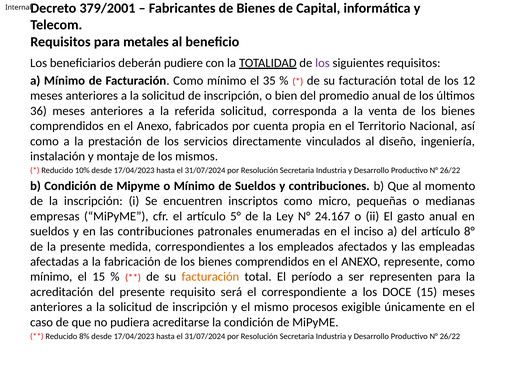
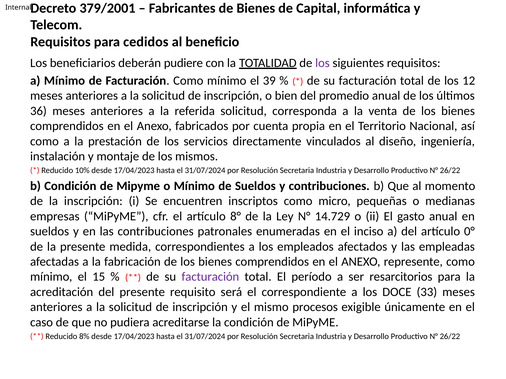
metales: metales -> cedidos
35: 35 -> 39
5°: 5° -> 8°
24.167: 24.167 -> 14.729
8°: 8° -> 0°
facturación at (210, 277) colour: orange -> purple
representen: representen -> resarcitorios
DOCE 15: 15 -> 33
